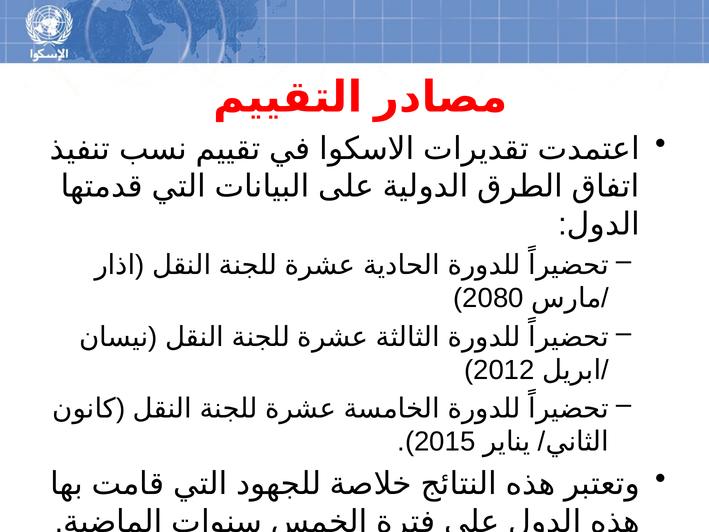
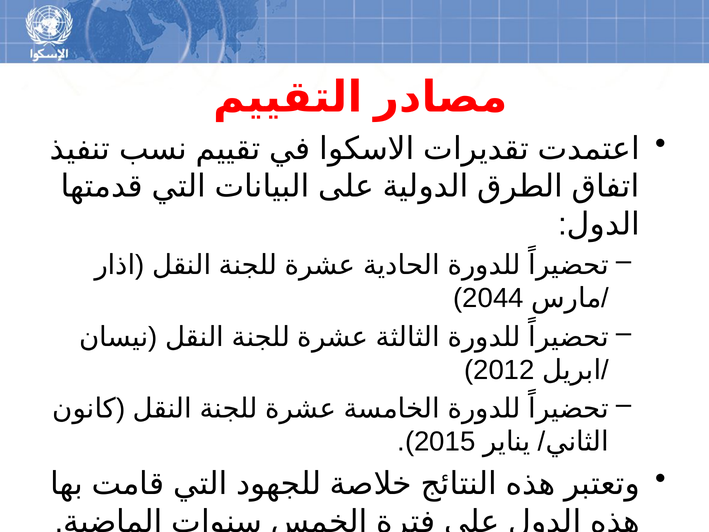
2080: 2080 -> 2044
